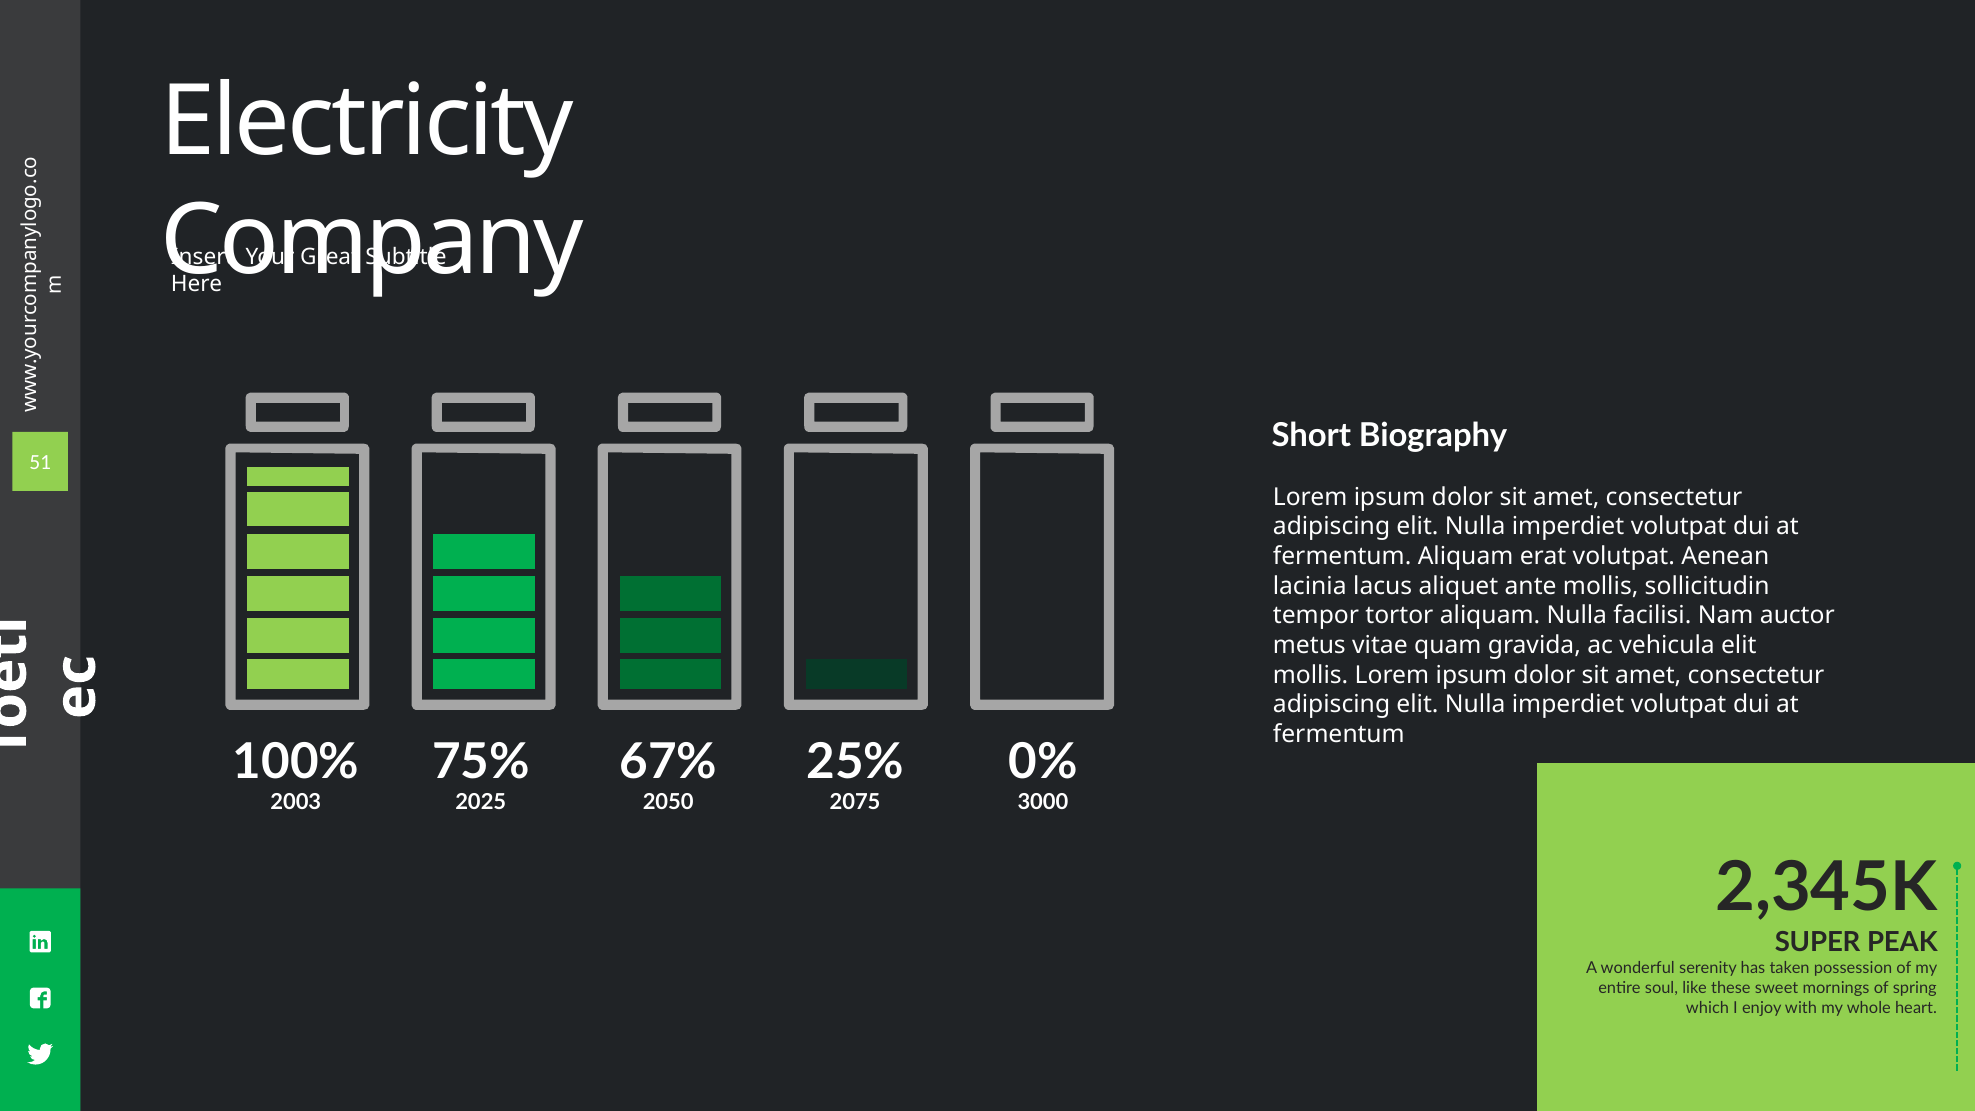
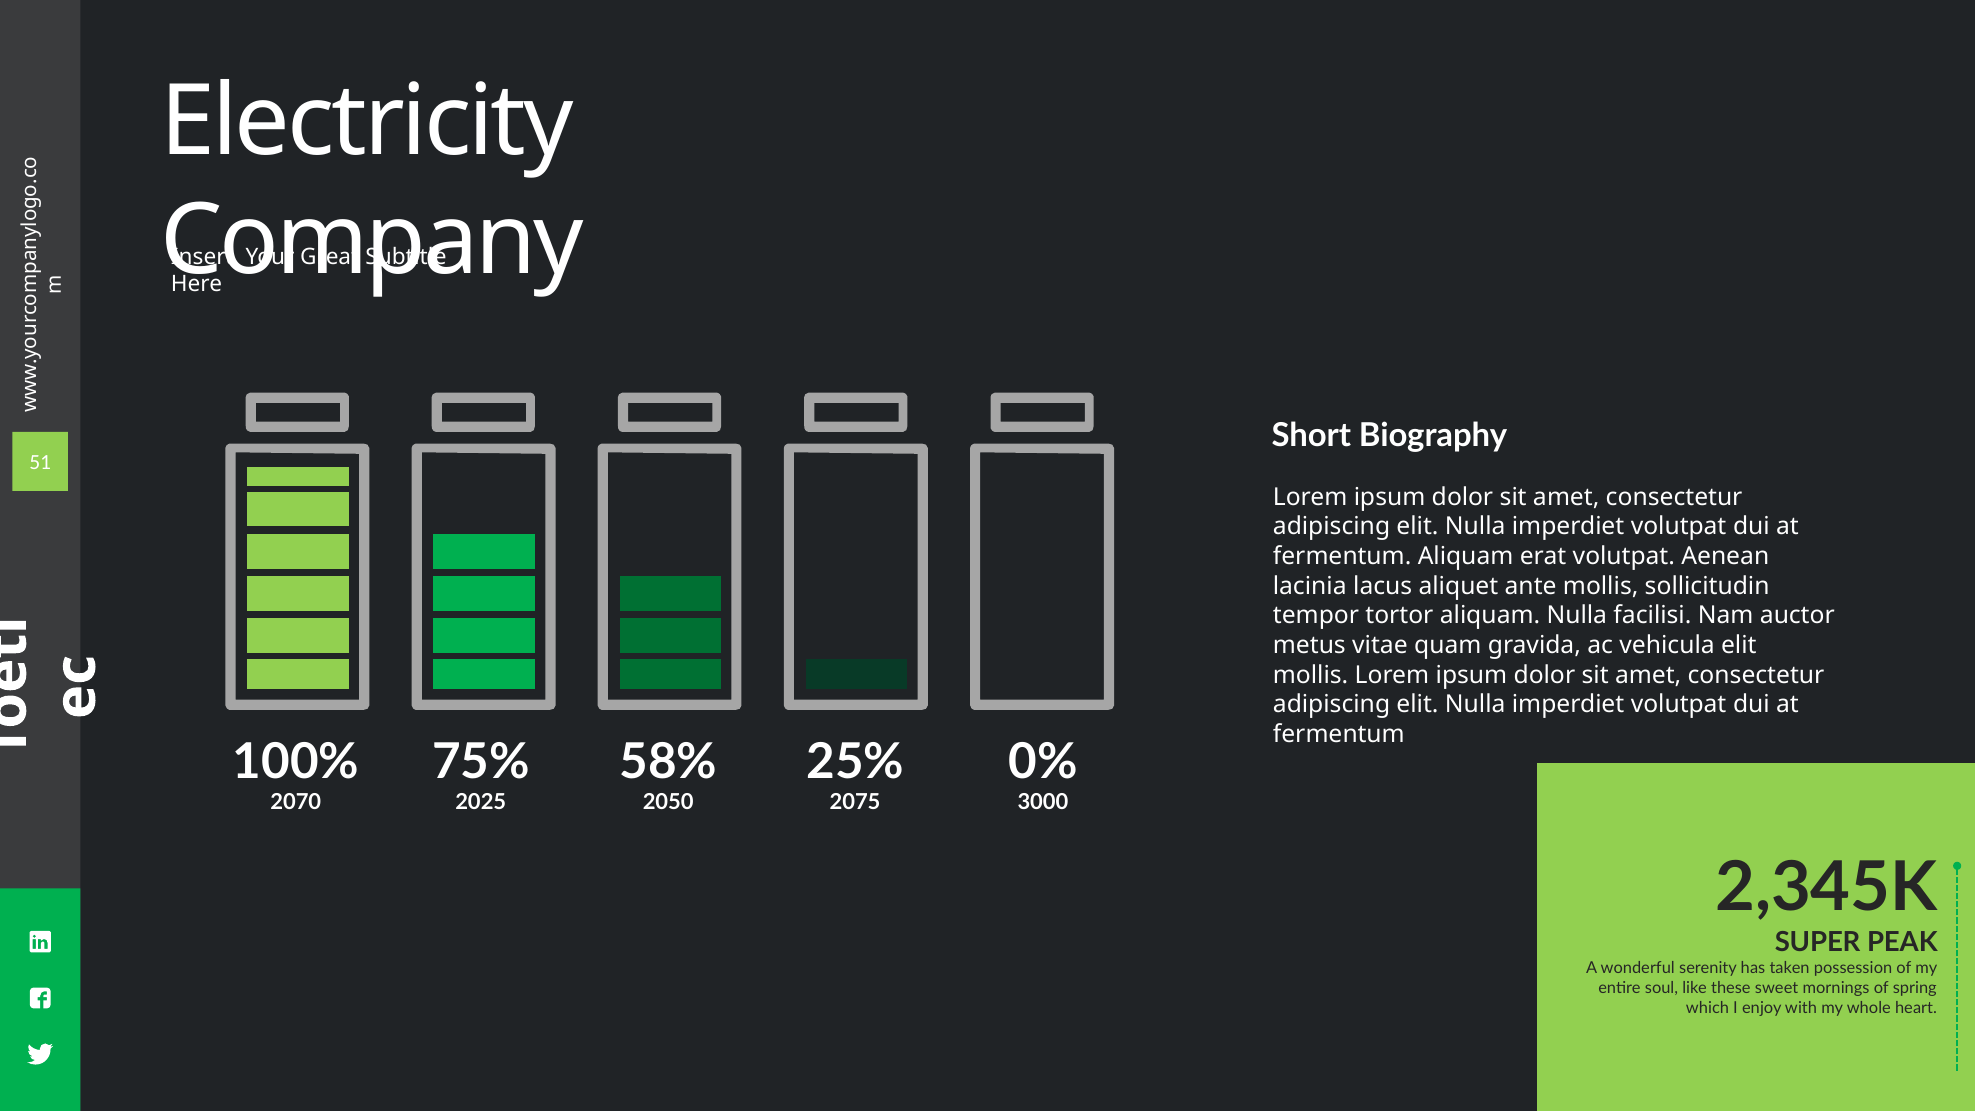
67%: 67% -> 58%
2003: 2003 -> 2070
